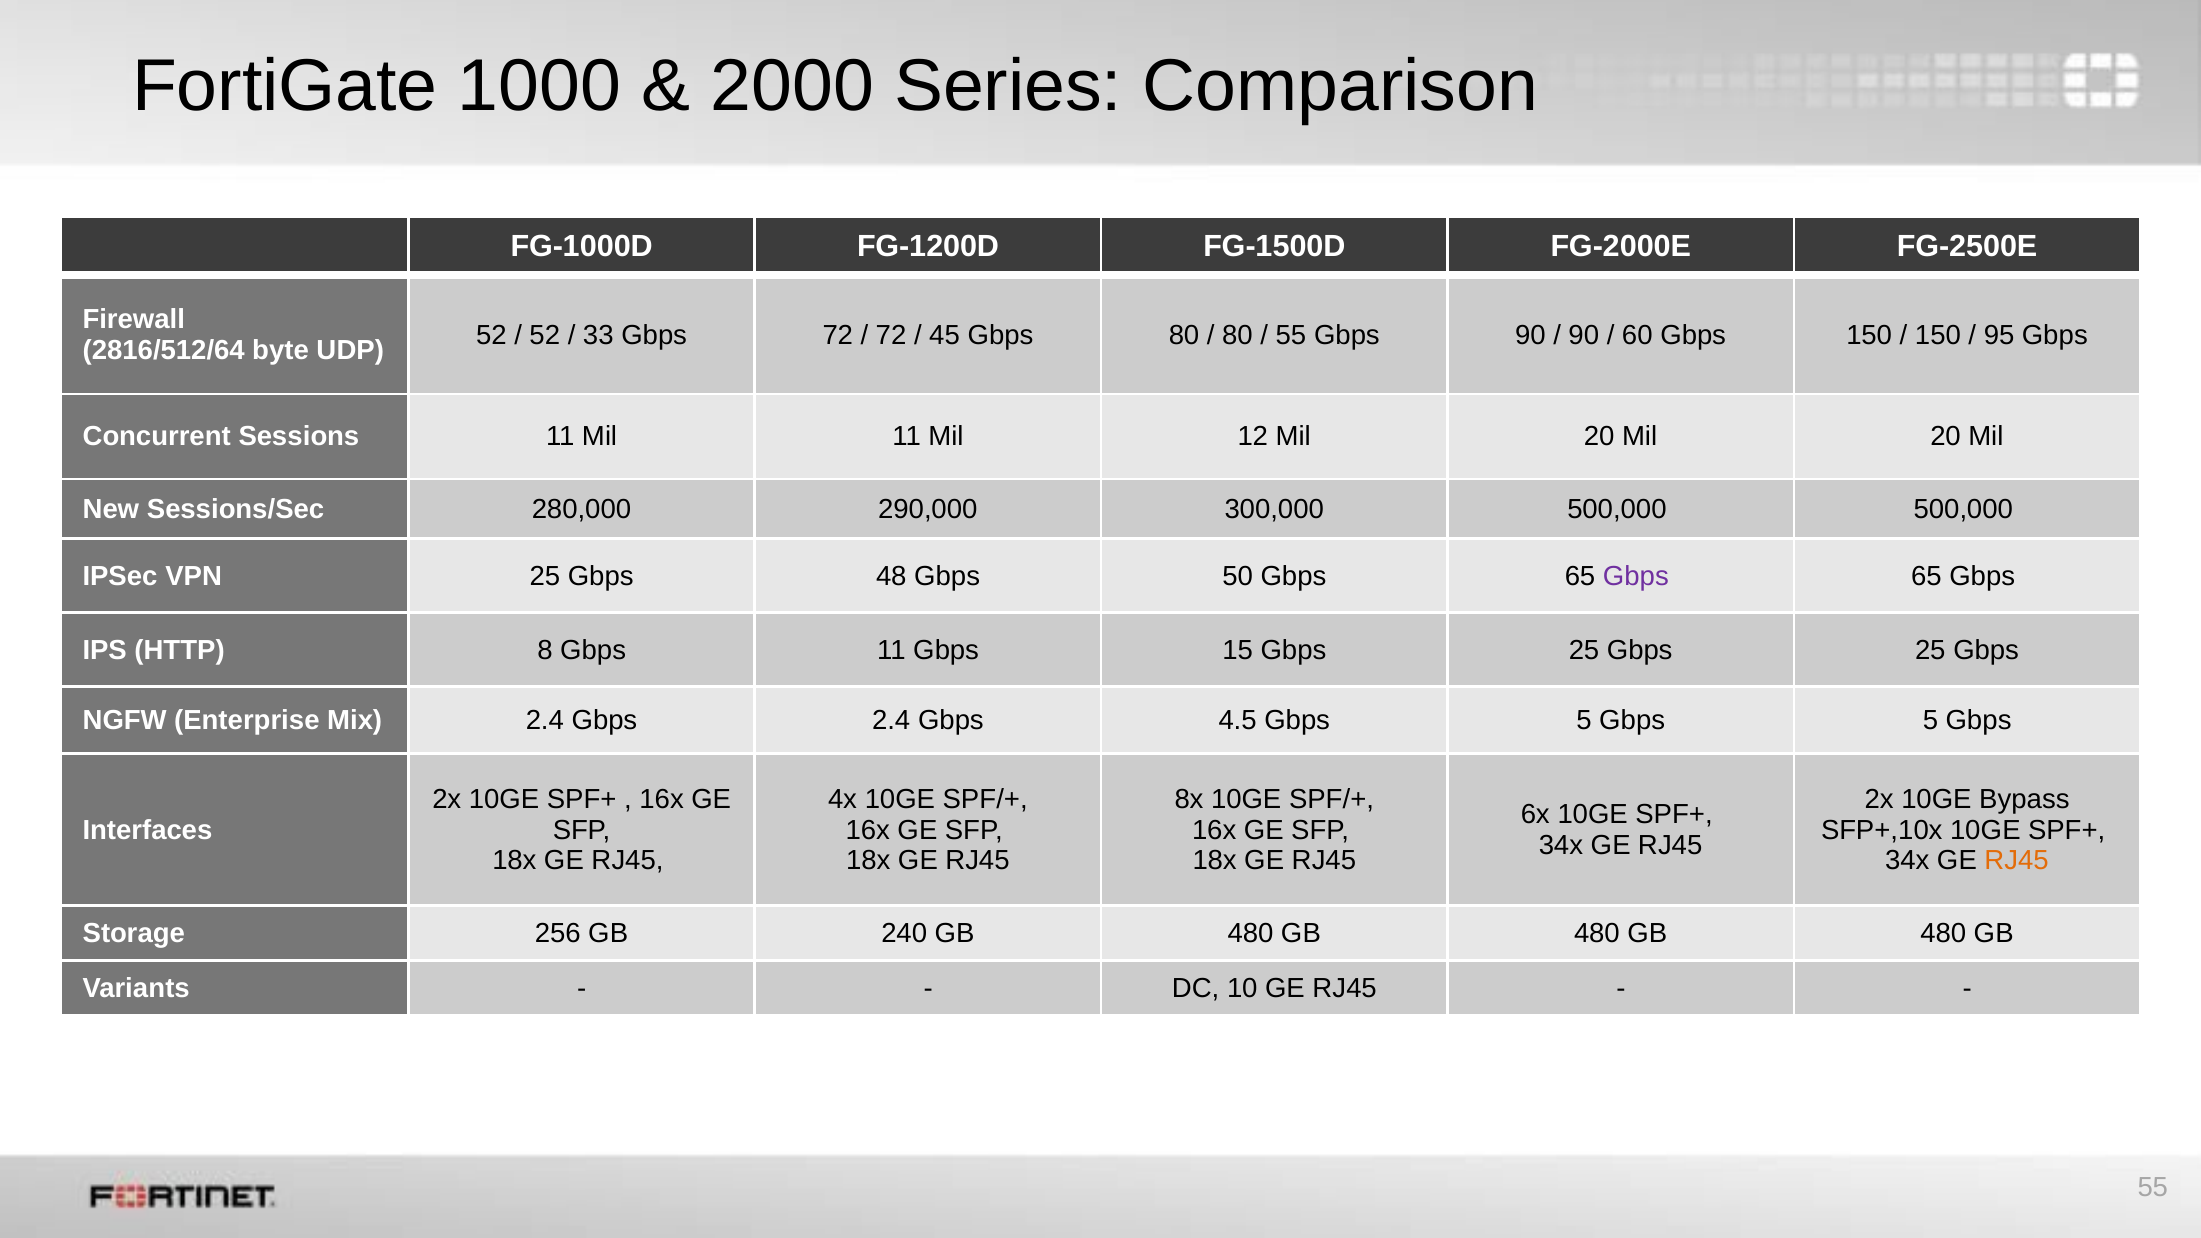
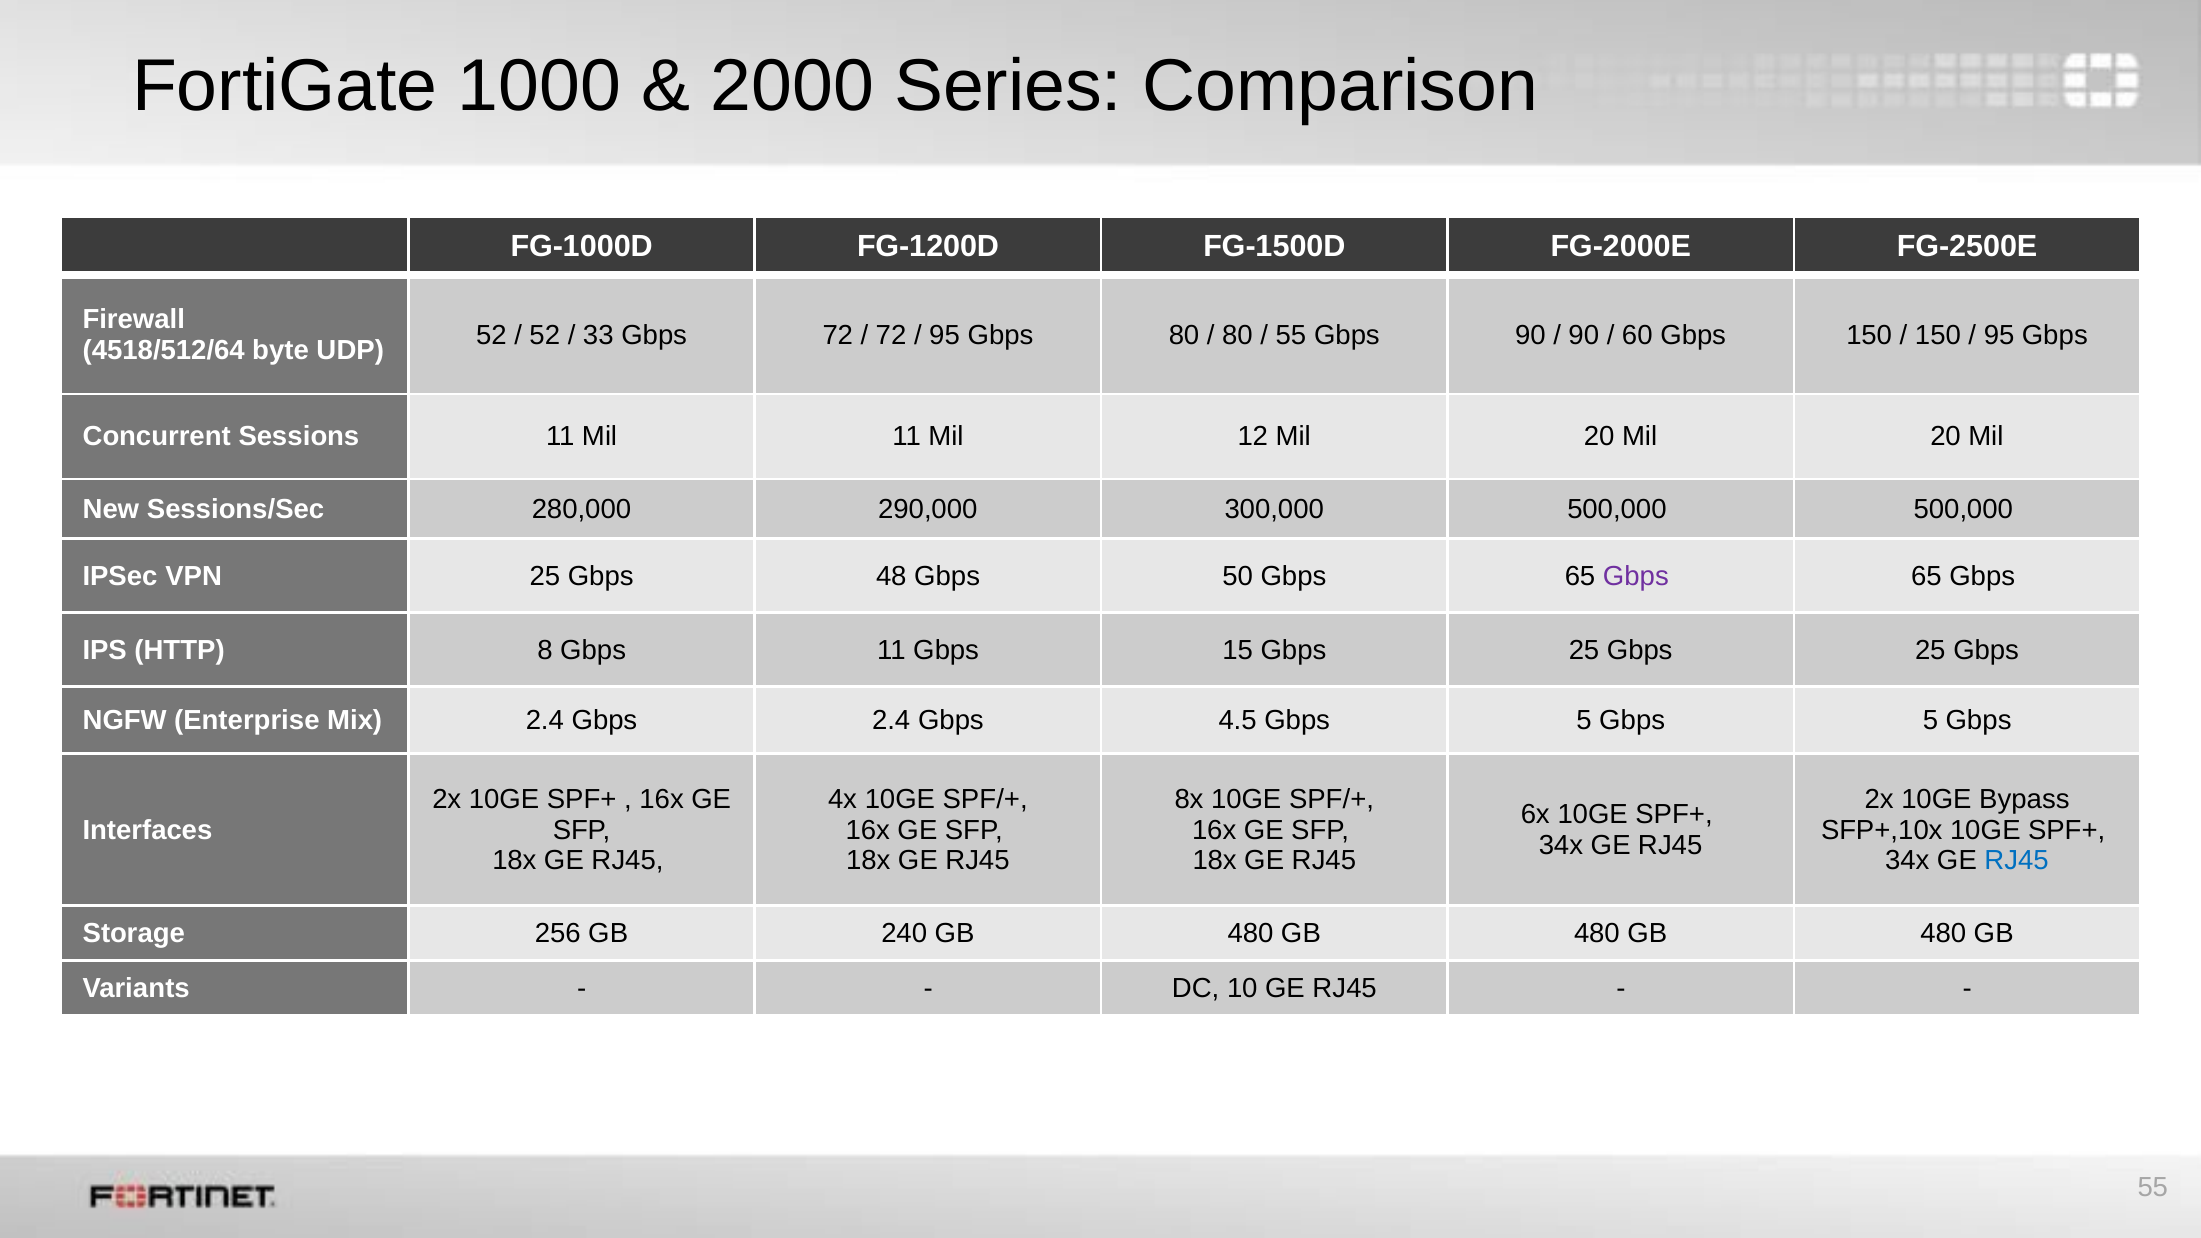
45 at (945, 335): 45 -> 95
2816/512/64: 2816/512/64 -> 4518/512/64
RJ45 at (2017, 861) colour: orange -> blue
